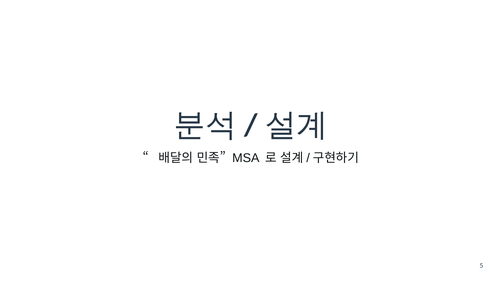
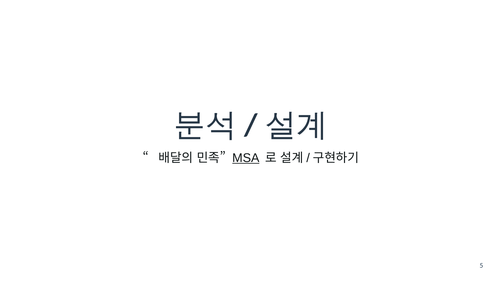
MSA underline: none -> present
